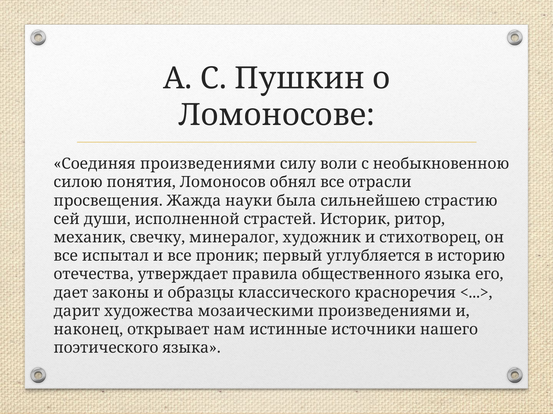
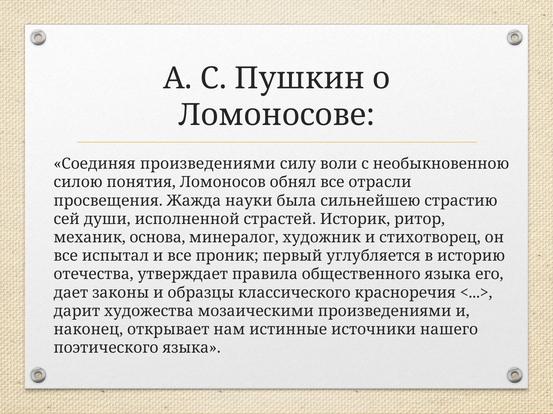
свечку: свечку -> основа
